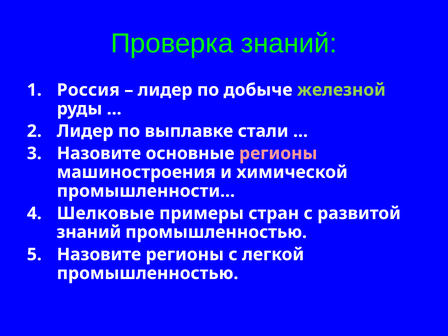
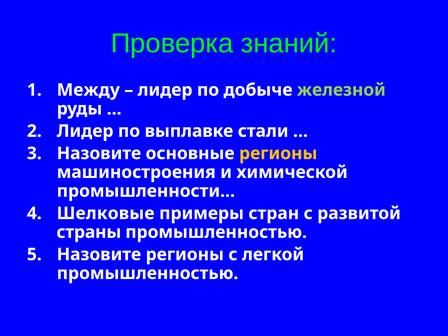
Россия: Россия -> Между
регионы at (278, 153) colour: pink -> yellow
знаний at (89, 232): знаний -> страны
